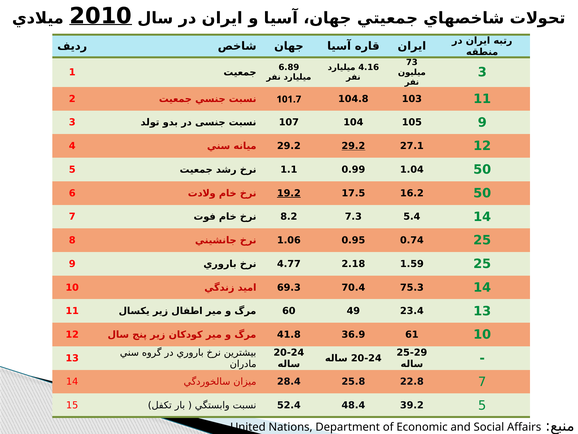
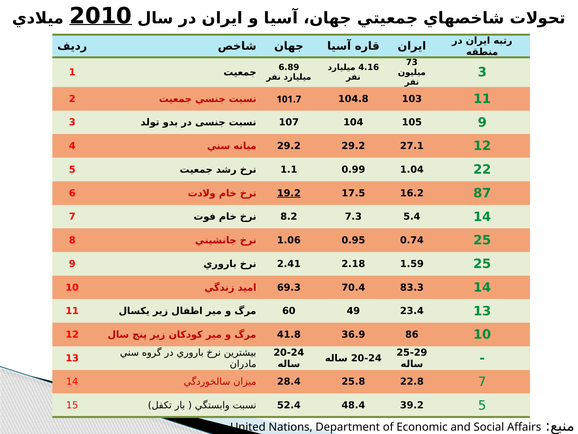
29.2 at (353, 146) underline: present -> none
1.04 50: 50 -> 22
16.2 50: 50 -> 87
4.77: 4.77 -> 2.41
75.3: 75.3 -> 83.3
61: 61 -> 86
